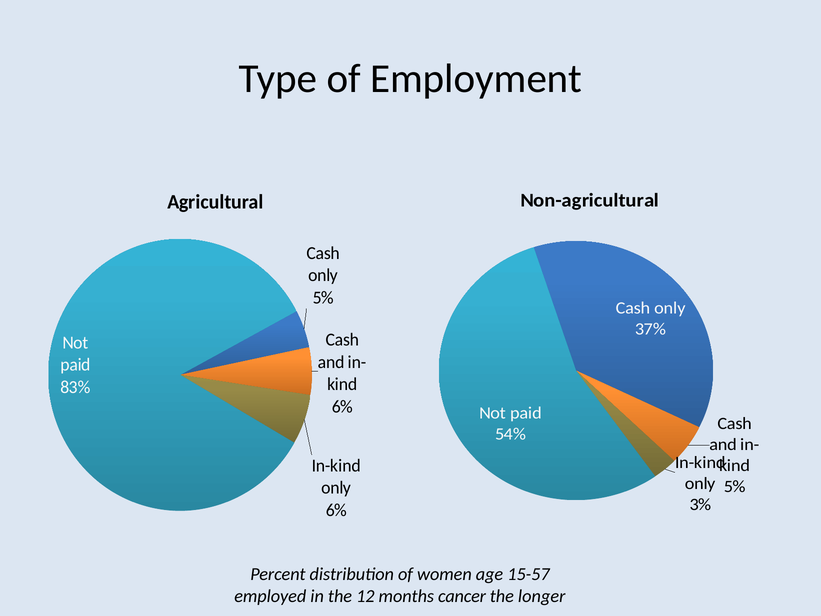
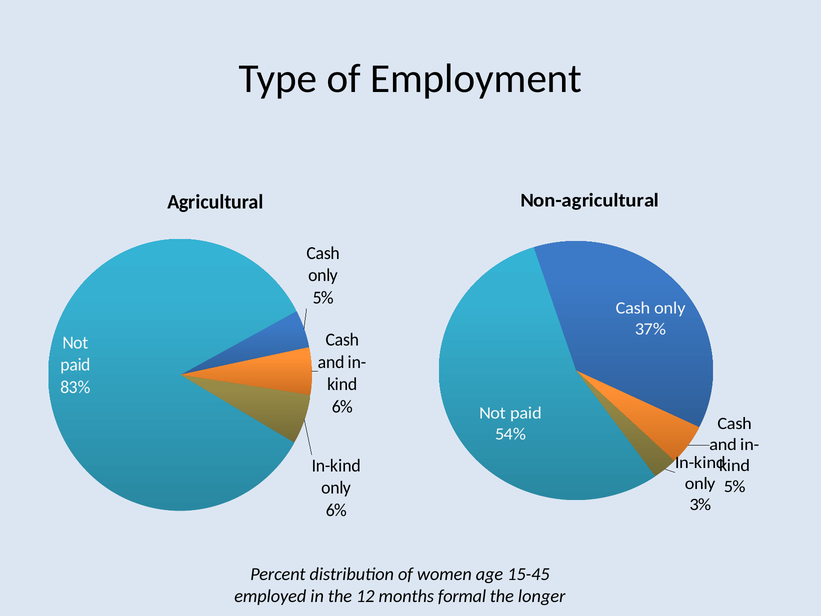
15-57: 15-57 -> 15-45
cancer: cancer -> formal
